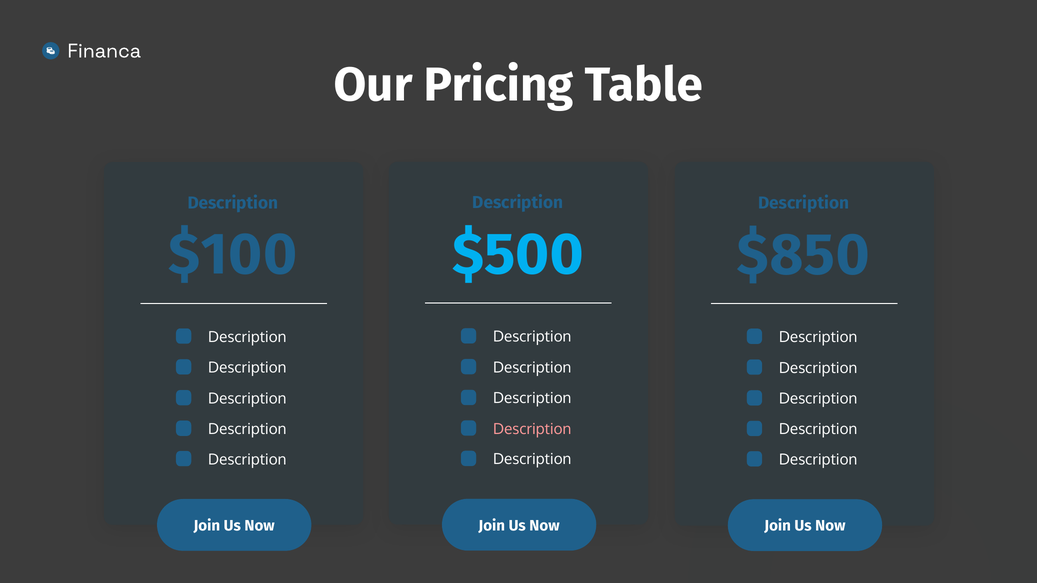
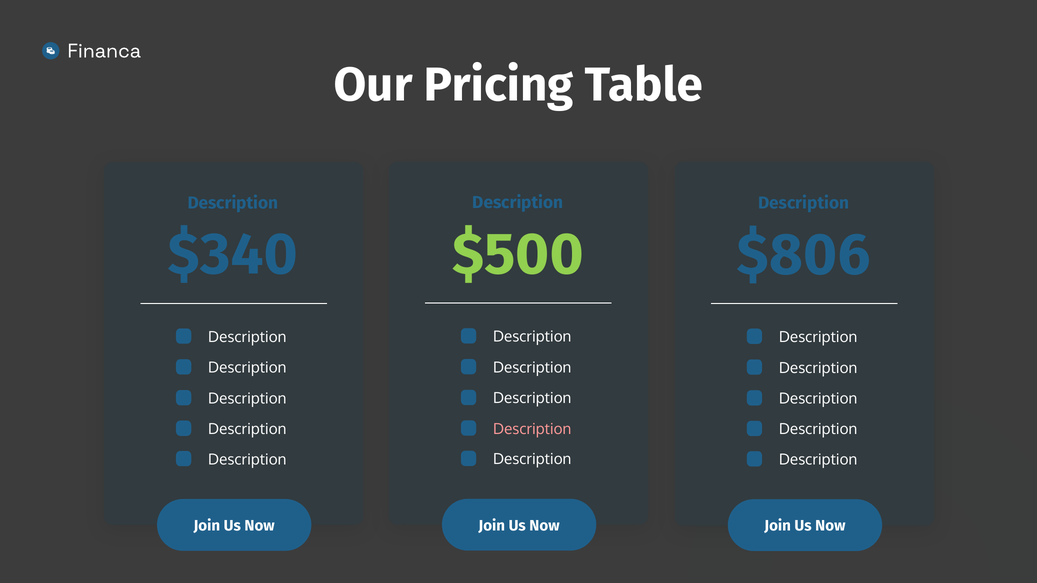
$500 colour: light blue -> light green
$100: $100 -> $340
$850: $850 -> $806
